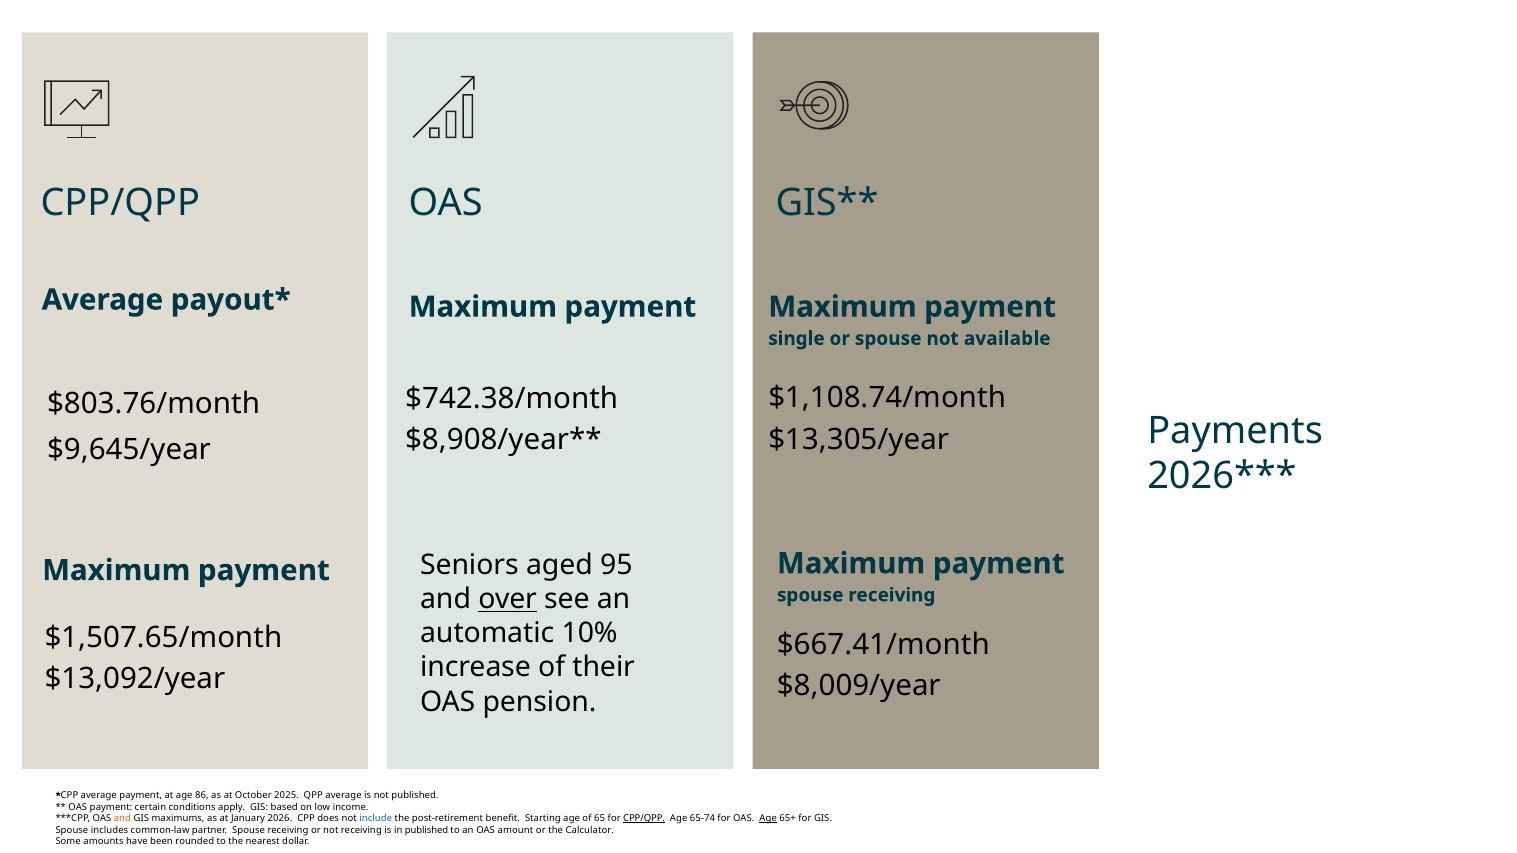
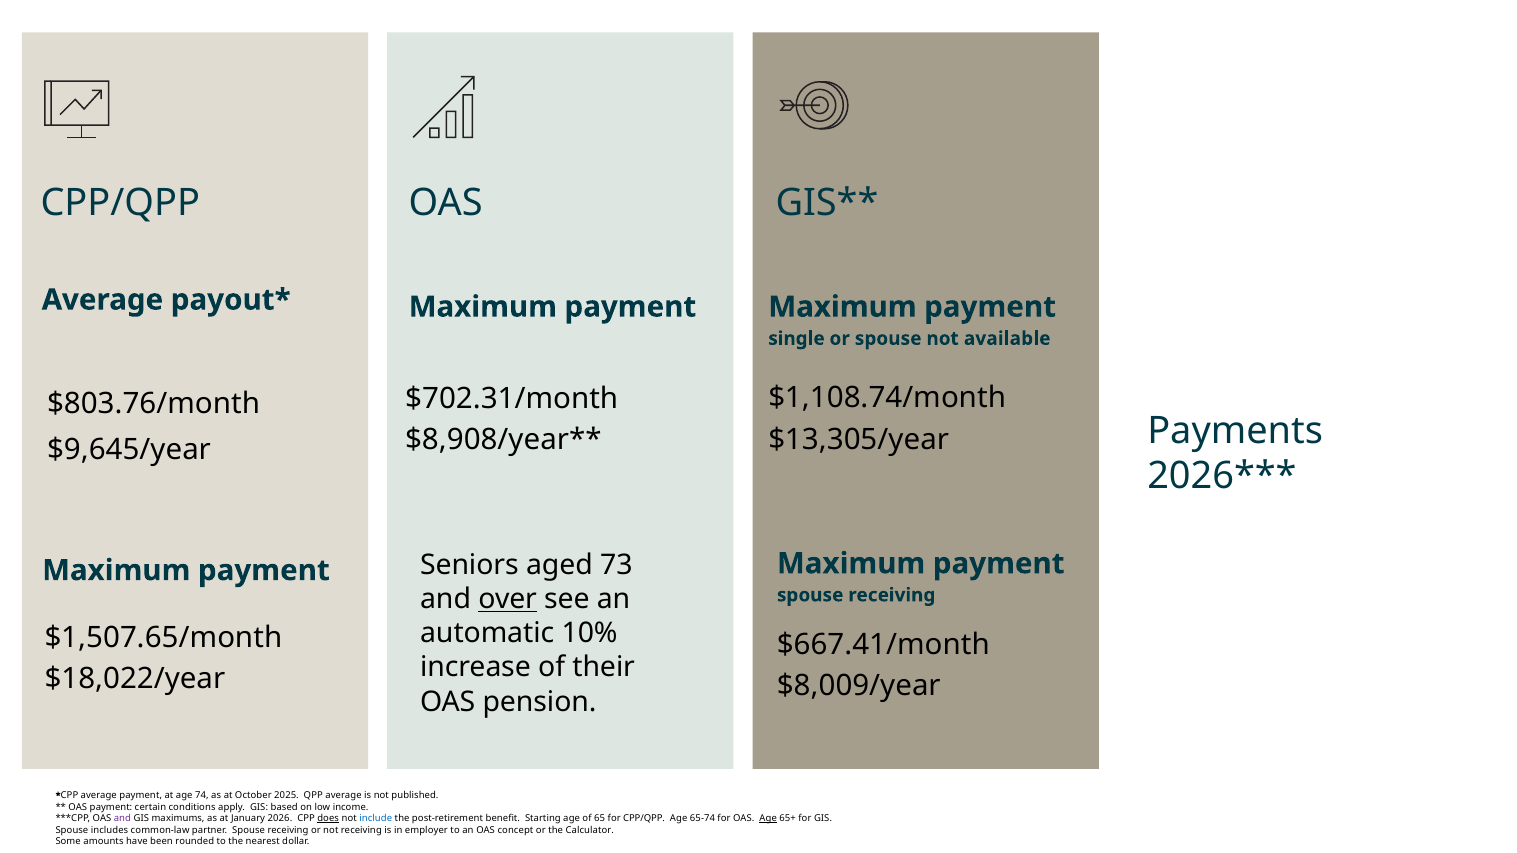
$742.38/month: $742.38/month -> $702.31/month
95: 95 -> 73
$13,092/year: $13,092/year -> $18,022/year
86: 86 -> 74
and at (122, 819) colour: orange -> purple
does underline: none -> present
CPP/QPP at (644, 819) underline: present -> none
in published: published -> employer
amount: amount -> concept
